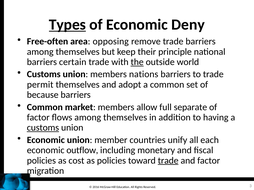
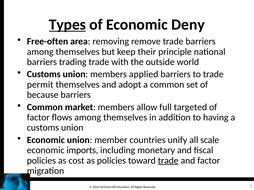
opposing: opposing -> removing
certain: certain -> trading
the underline: present -> none
nations: nations -> applied
separate: separate -> targeted
customs at (43, 128) underline: present -> none
each: each -> scale
outflow: outflow -> imports
